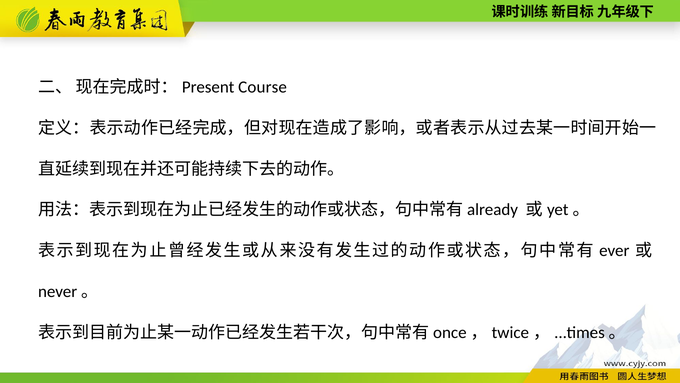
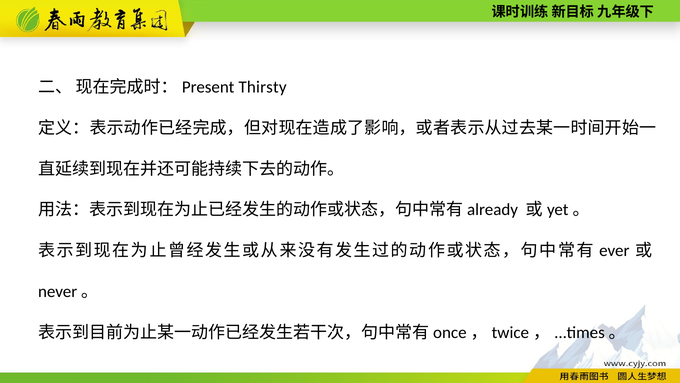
Course: Course -> Thirsty
